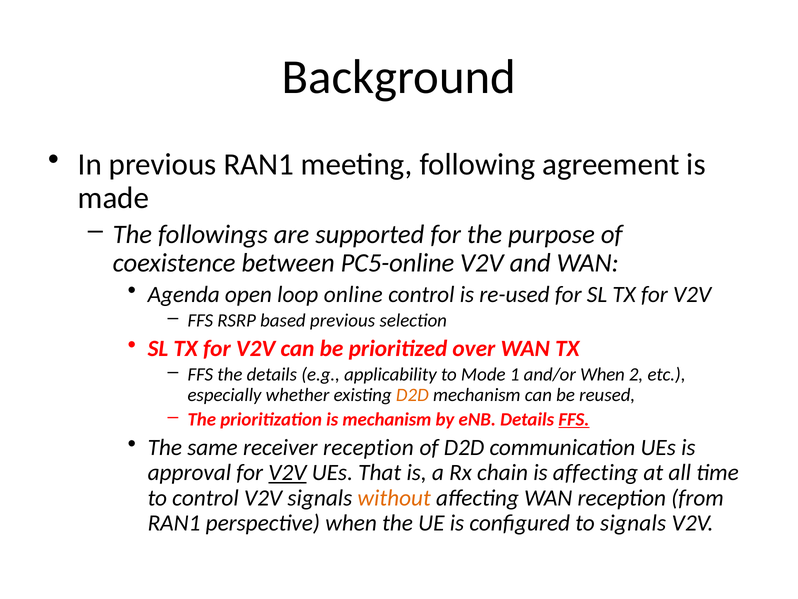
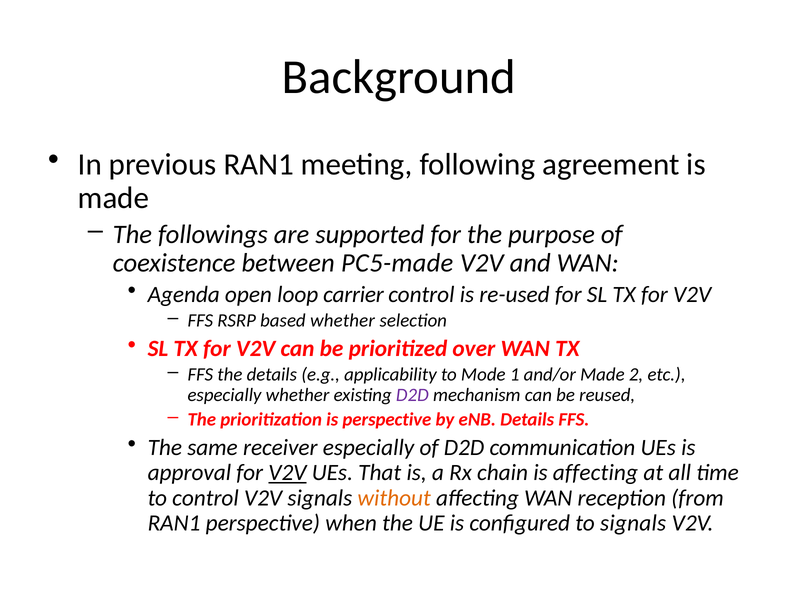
PC5-online: PC5-online -> PC5-made
online: online -> carrier
based previous: previous -> whether
and/or When: When -> Made
D2D at (412, 395) colour: orange -> purple
is mechanism: mechanism -> perspective
FFS at (574, 419) underline: present -> none
receiver reception: reception -> especially
